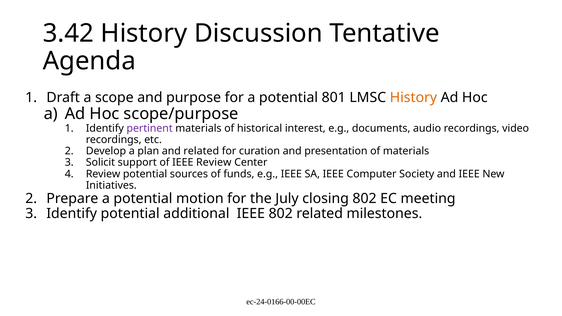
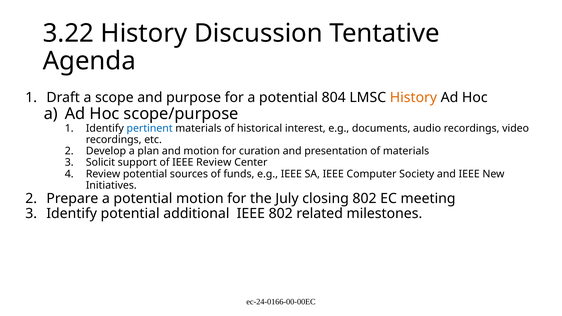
3.42: 3.42 -> 3.22
801: 801 -> 804
pertinent colour: purple -> blue
and related: related -> motion
